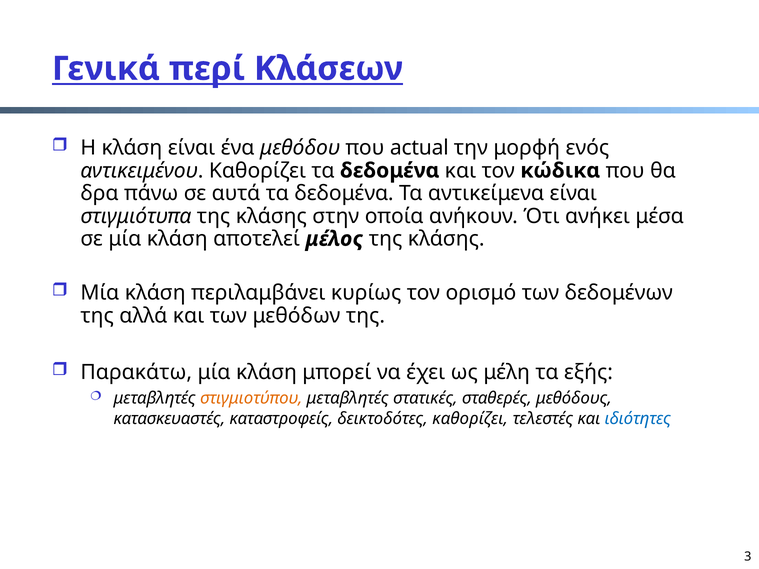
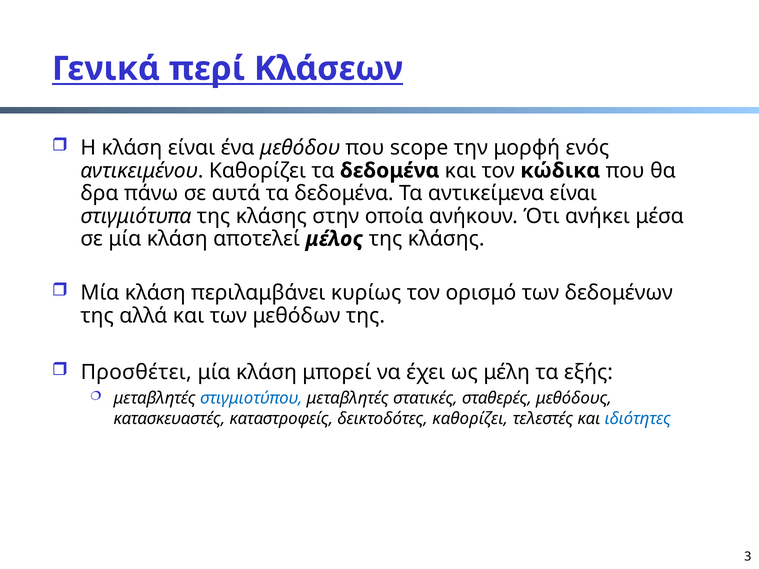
actual: actual -> scope
Παρακάτω: Παρακάτω -> Προσθέτει
στιγμιοτύπου colour: orange -> blue
